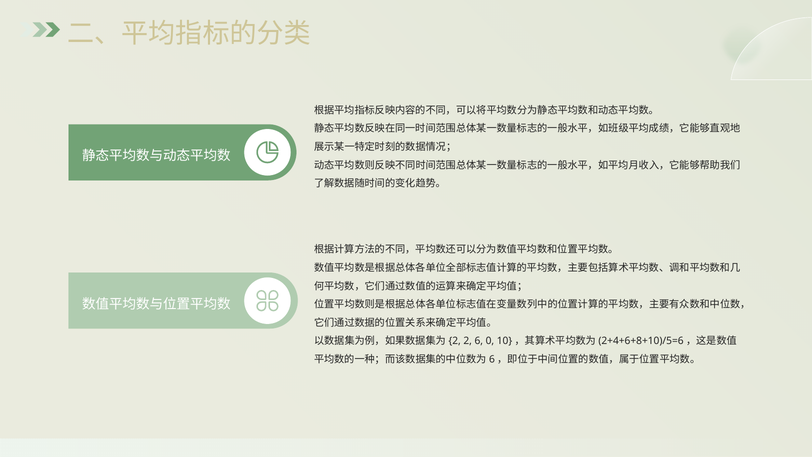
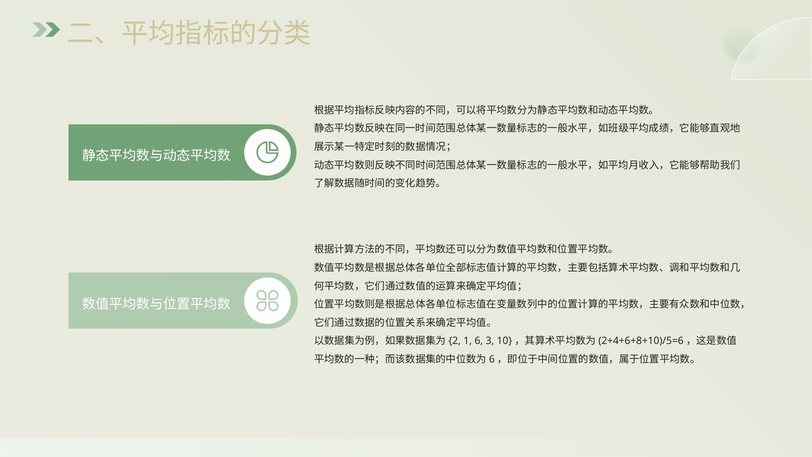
2: 2 -> 1
0: 0 -> 3
